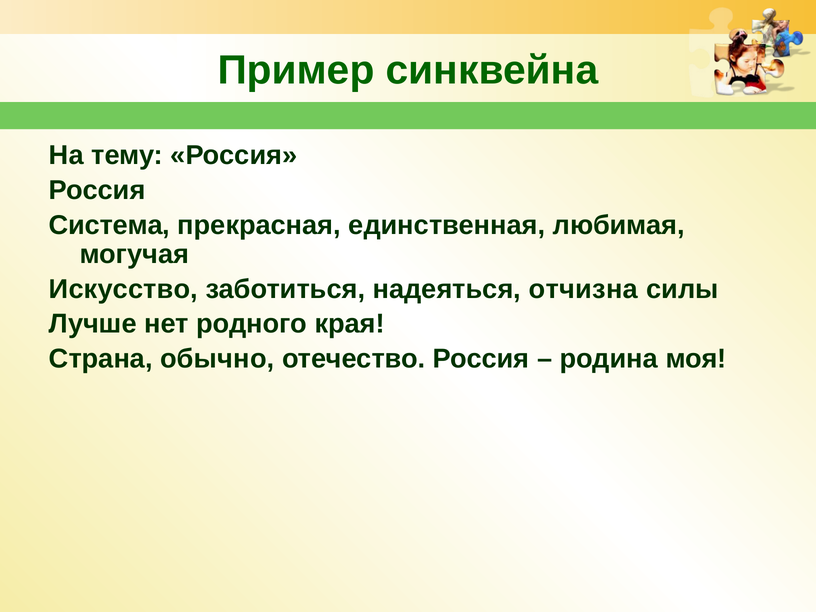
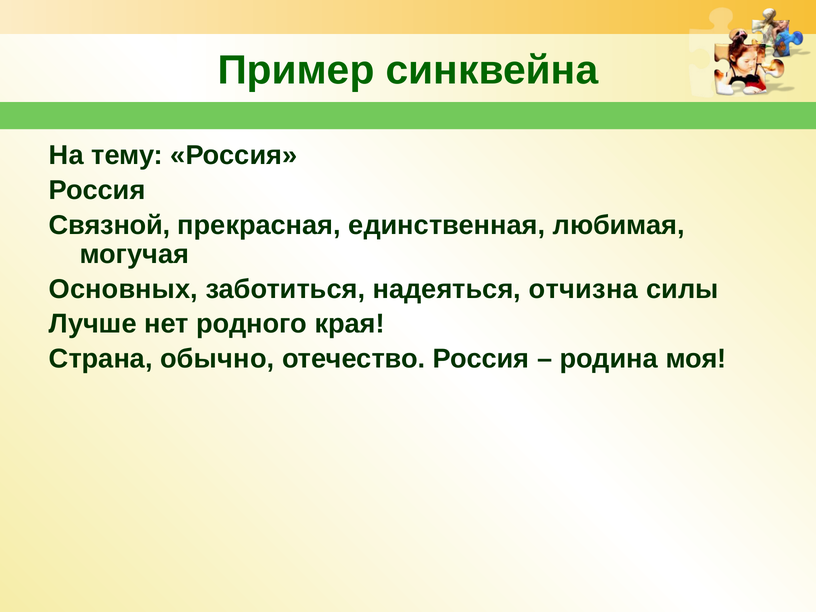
Система: Система -> Связной
Искусство: Искусство -> Основных
